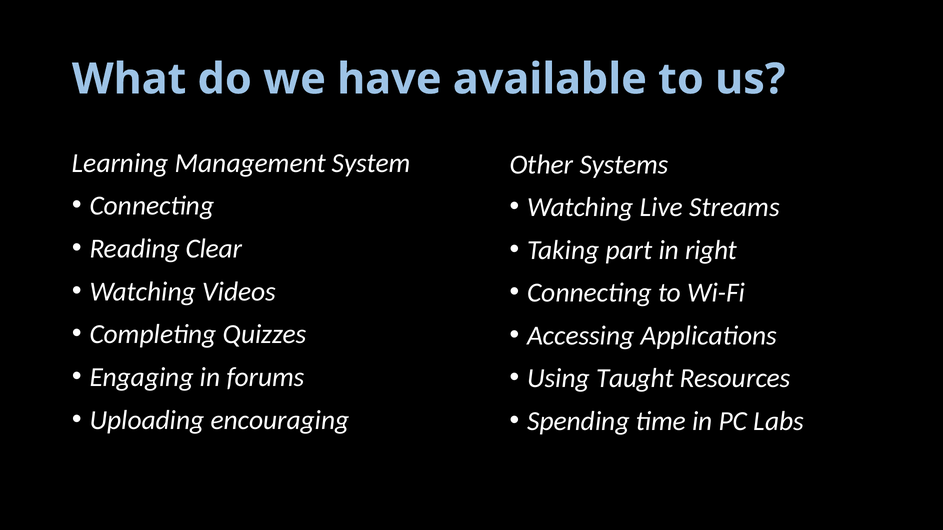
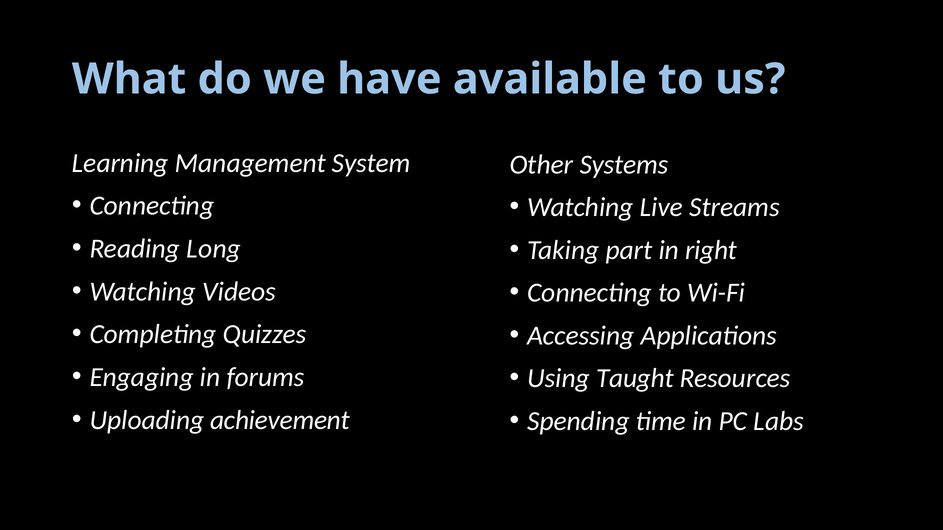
Clear: Clear -> Long
encouraging: encouraging -> achievement
